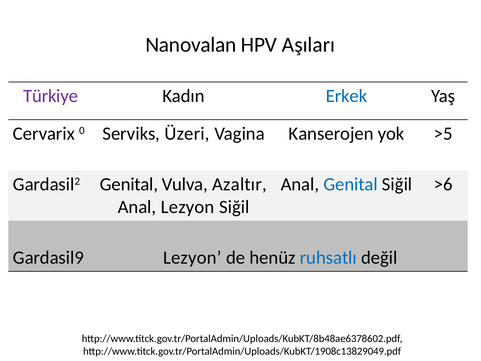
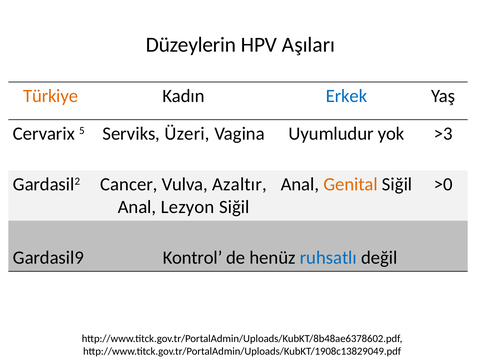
Nanovalan: Nanovalan -> Düzeylerin
Türkiye colour: purple -> orange
0: 0 -> 5
Kanserojen: Kanserojen -> Uyumludur
>5: >5 -> >3
Gardasil2 Genital: Genital -> Cancer
Genital at (351, 184) colour: blue -> orange
>6: >6 -> >0
Gardasil9 Lezyon: Lezyon -> Kontrol
